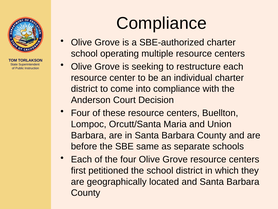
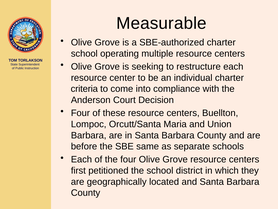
Compliance at (162, 23): Compliance -> Measurable
district at (84, 89): district -> criteria
